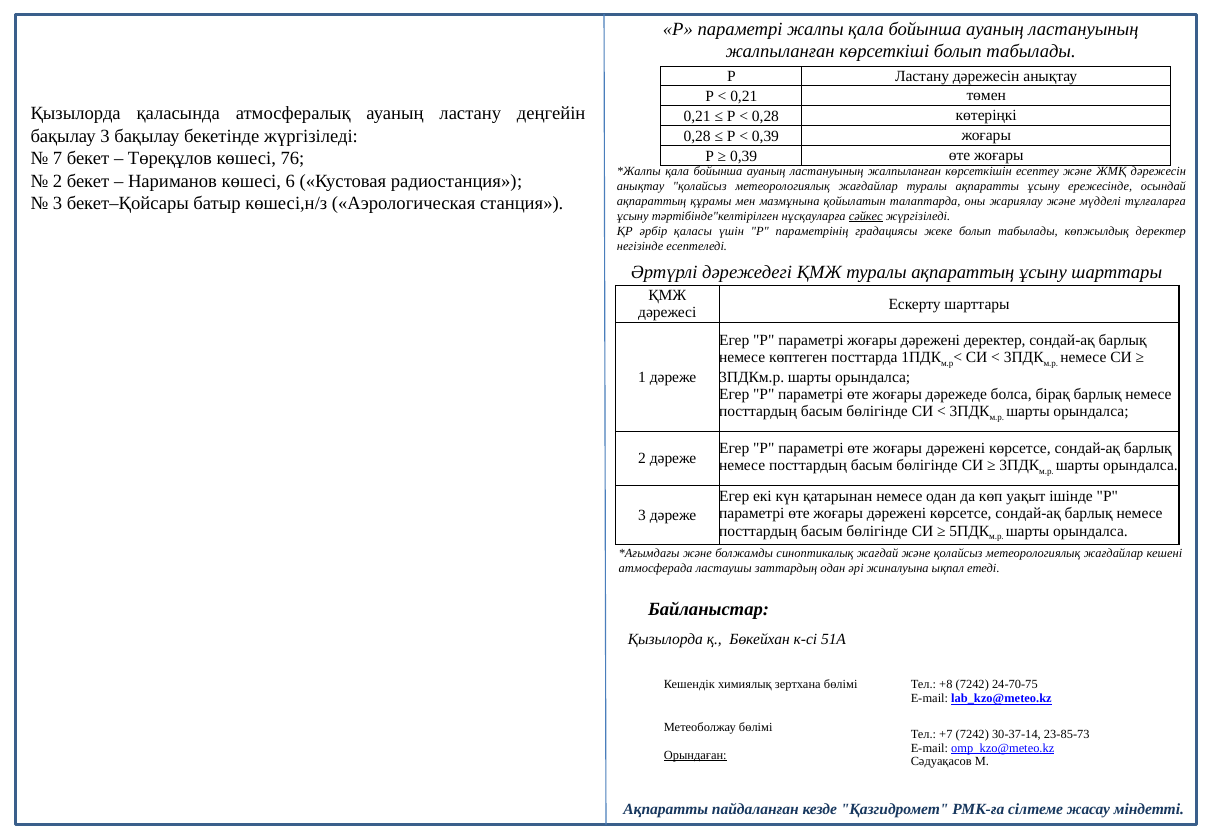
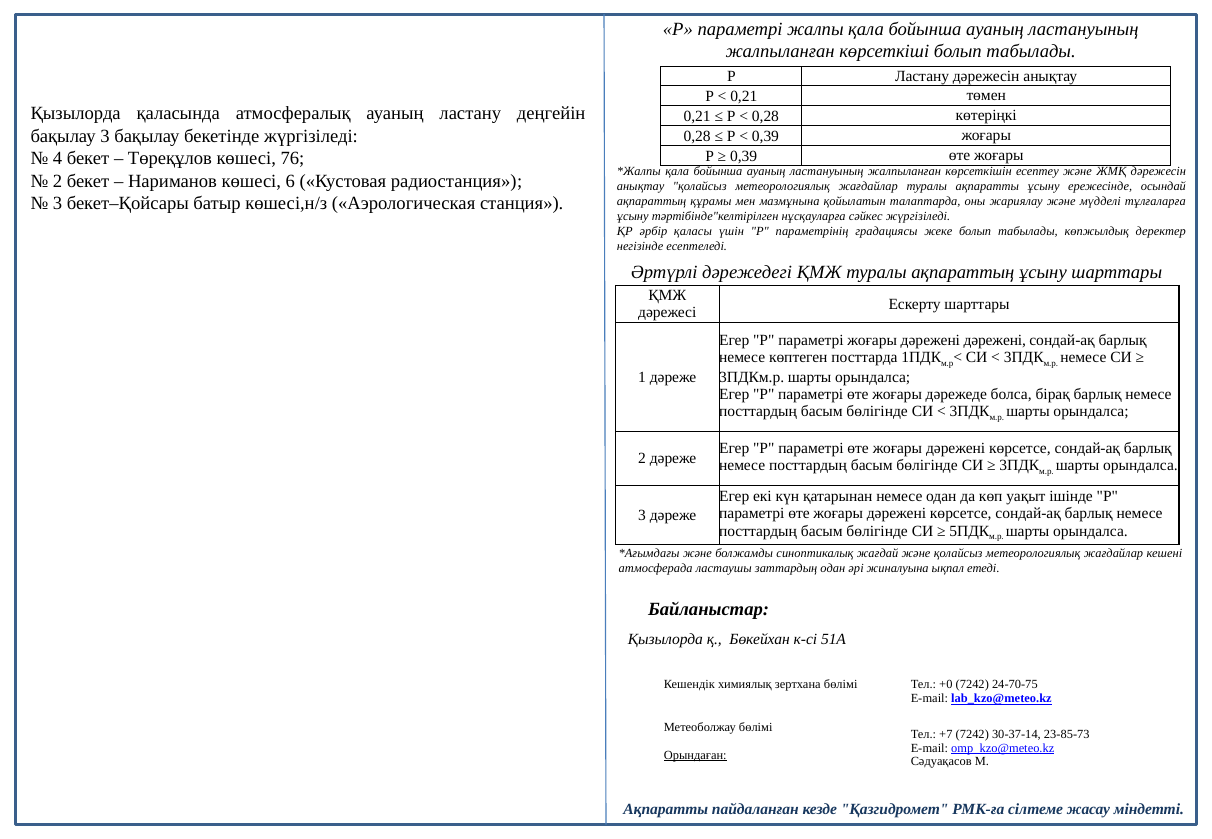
7: 7 -> 4
сәйкес underline: present -> none
дәрежені деректер: деректер -> дәрежені
+8: +8 -> +0
